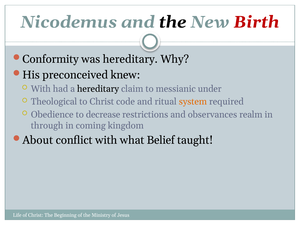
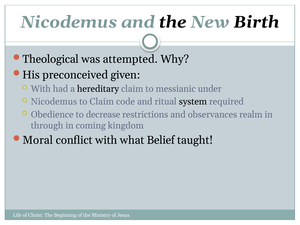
Birth colour: red -> black
Conformity: Conformity -> Theological
was hereditary: hereditary -> attempted
knew: knew -> given
Theological at (54, 102): Theological -> Nicodemus
to Christ: Christ -> Claim
system colour: orange -> black
About: About -> Moral
